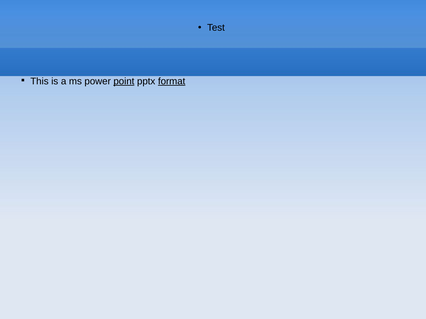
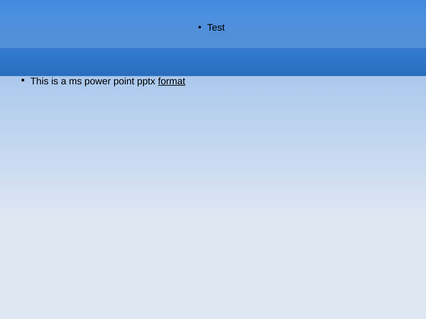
point underline: present -> none
